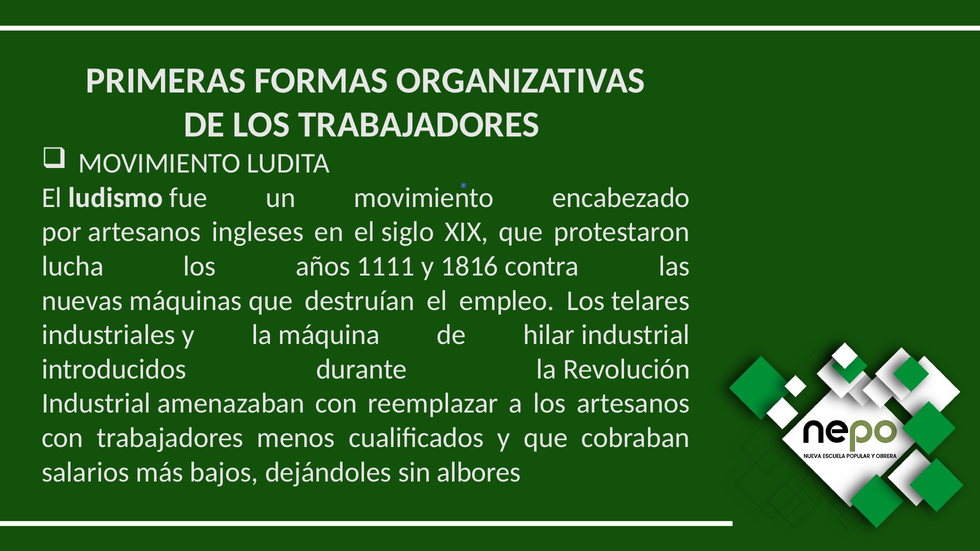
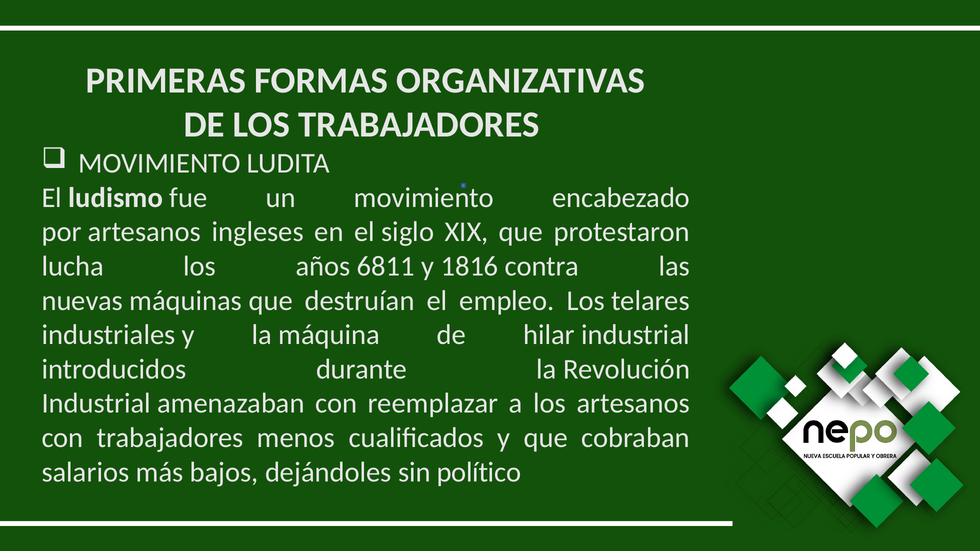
1111: 1111 -> 6811
albores: albores -> político
